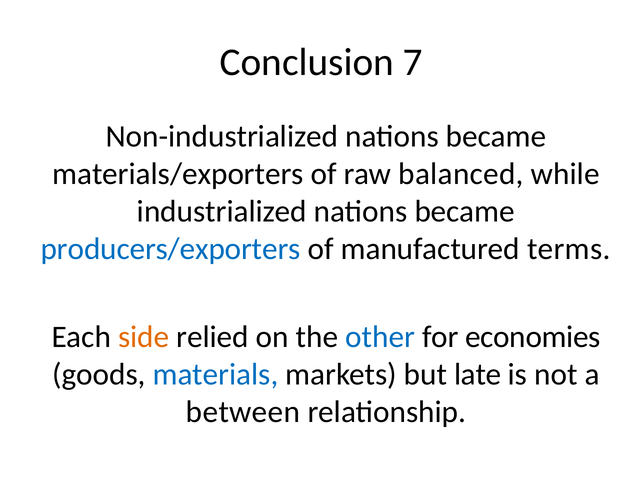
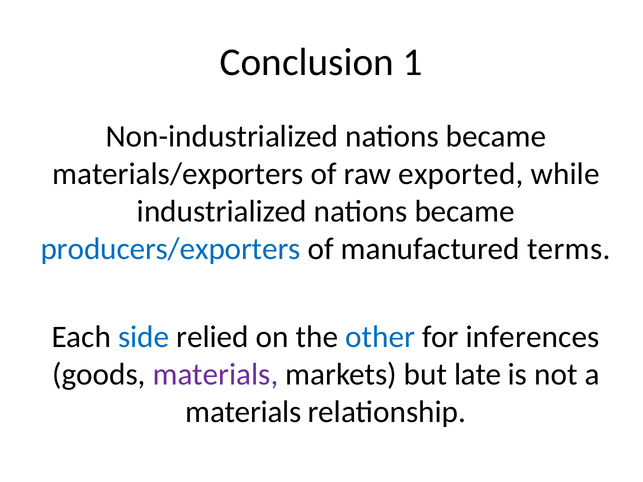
7: 7 -> 1
balanced: balanced -> exported
side colour: orange -> blue
economies: economies -> inferences
materials at (215, 375) colour: blue -> purple
between at (243, 412): between -> materials
